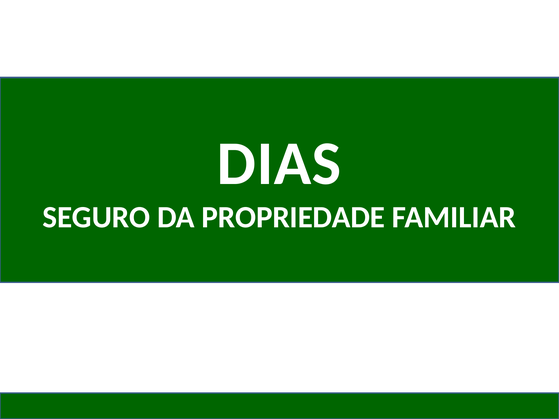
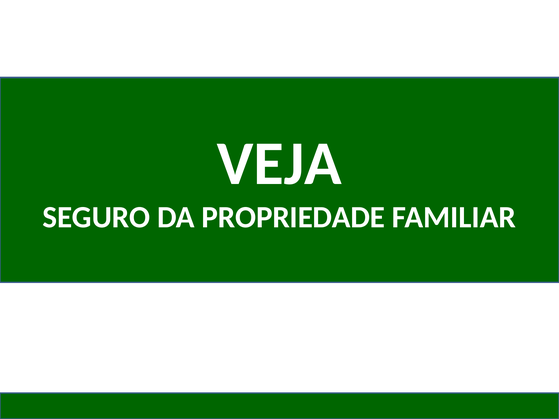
DIAS: DIAS -> VEJA
